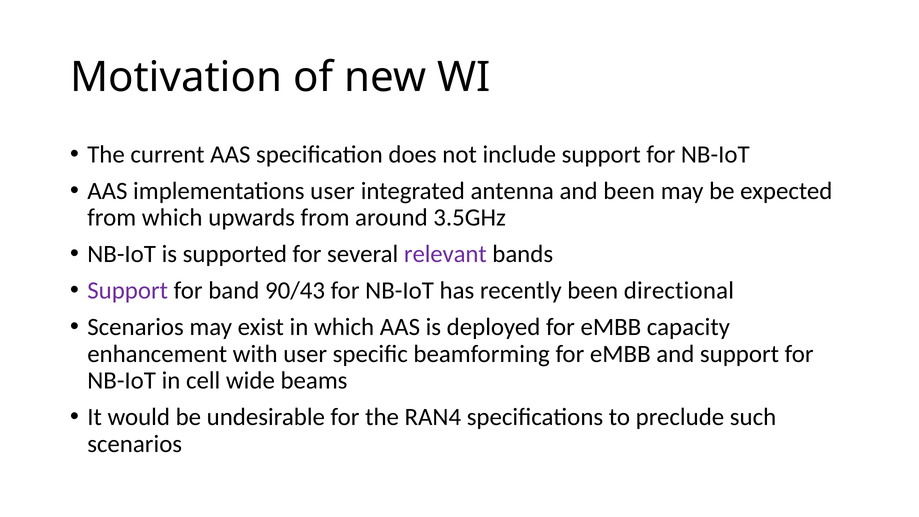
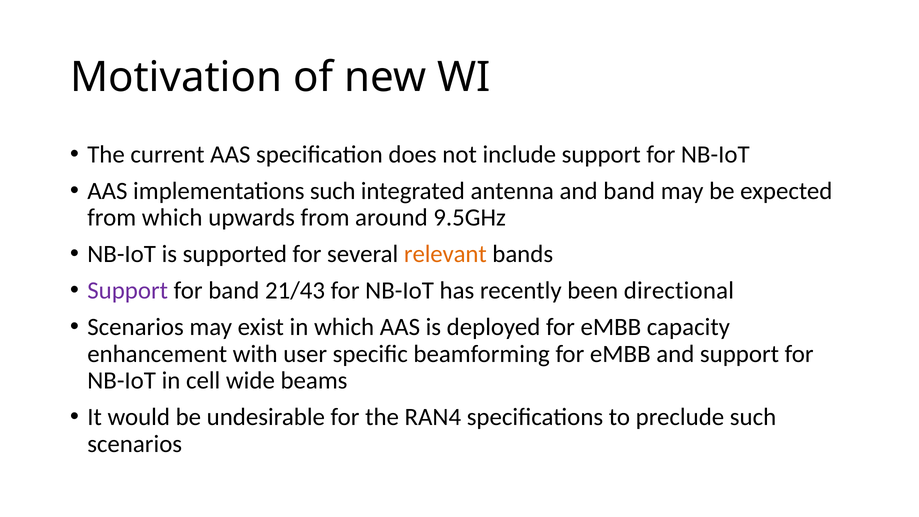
implementations user: user -> such
and been: been -> band
3.5GHz: 3.5GHz -> 9.5GHz
relevant colour: purple -> orange
90/43: 90/43 -> 21/43
